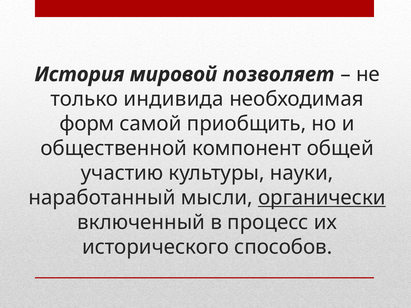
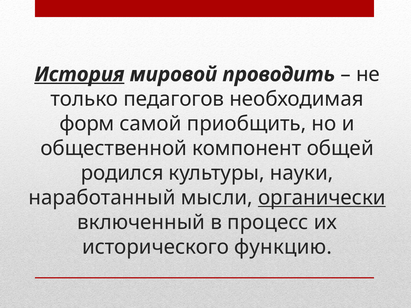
История underline: none -> present
позволяет: позволяет -> проводить
индивида: индивида -> педагогов
участию: участию -> родился
способов: способов -> функцию
